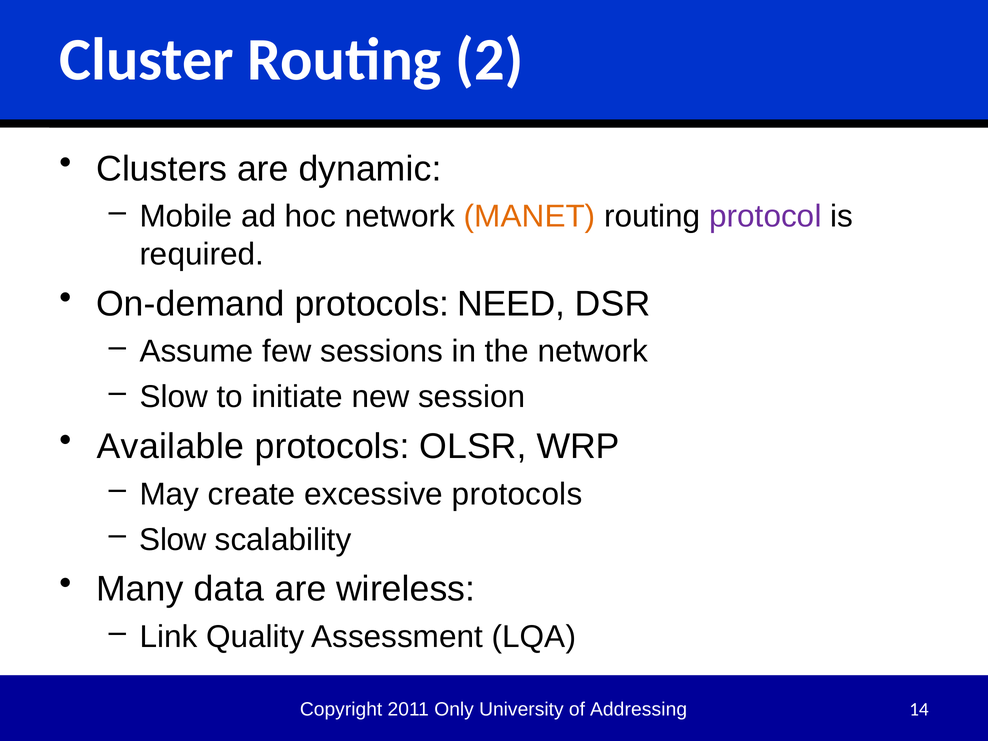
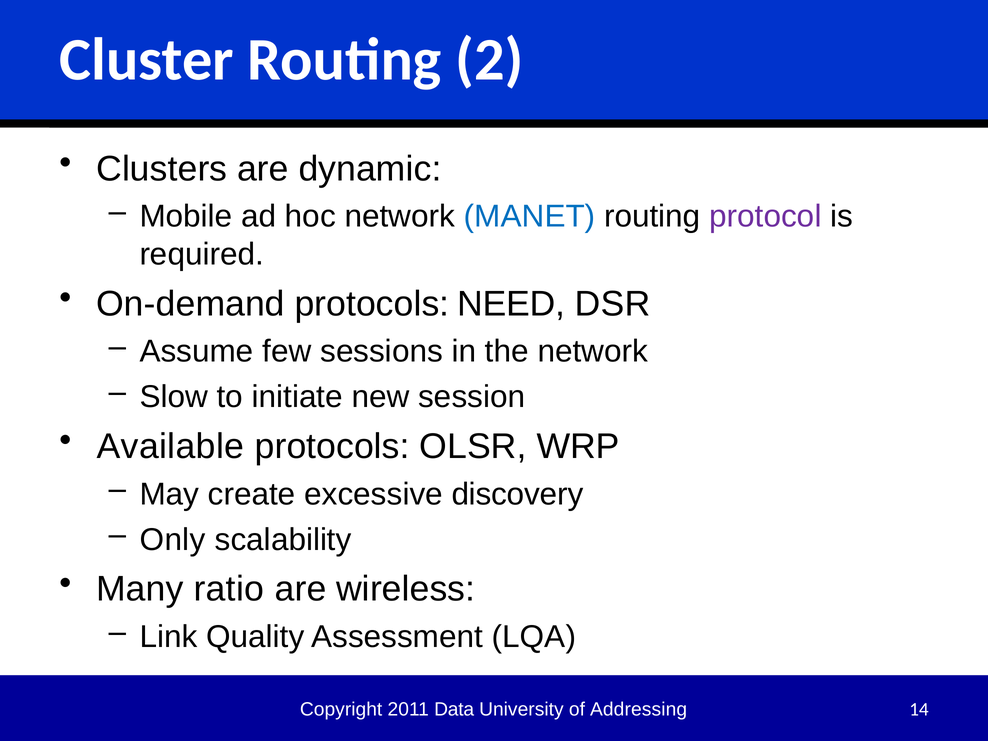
MANET colour: orange -> blue
excessive protocols: protocols -> discovery
Slow at (173, 540): Slow -> Only
data: data -> ratio
Only: Only -> Data
